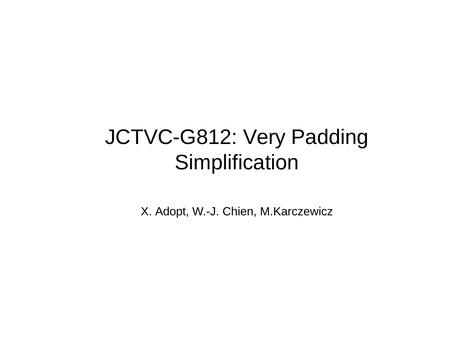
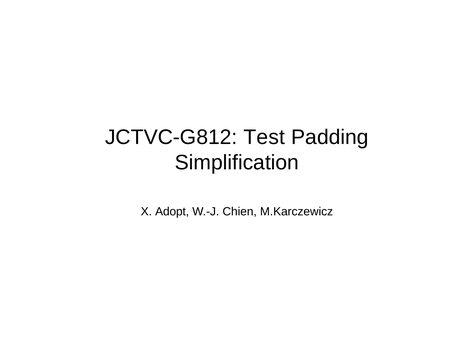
Very: Very -> Test
